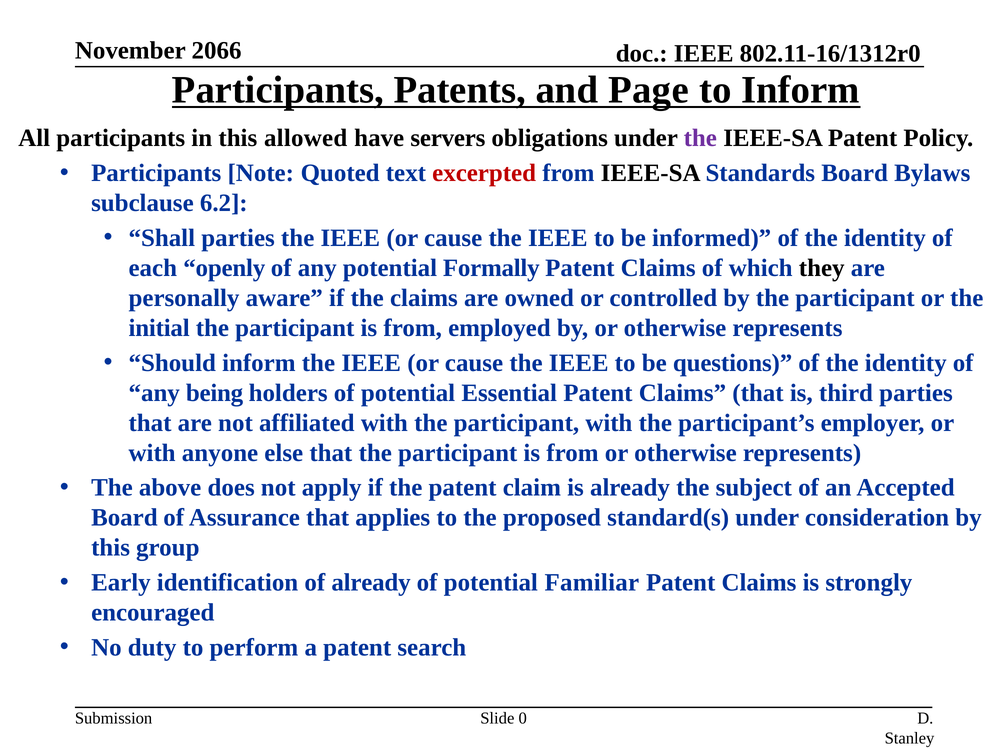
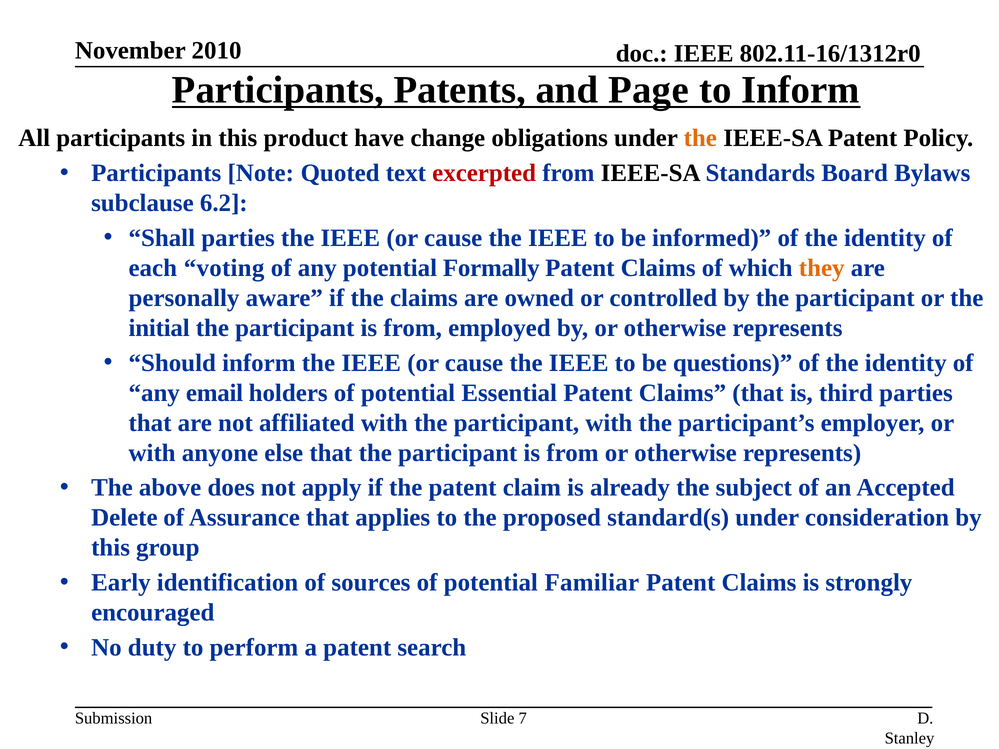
2066: 2066 -> 2010
allowed: allowed -> product
servers: servers -> change
the at (700, 138) colour: purple -> orange
openly: openly -> voting
they colour: black -> orange
being: being -> email
Board at (124, 518): Board -> Delete
of already: already -> sources
0: 0 -> 7
